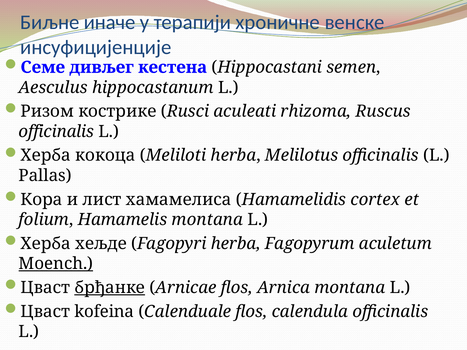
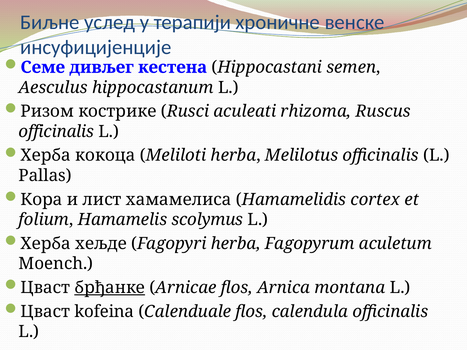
иначе: иначе -> услед
Hamamelis montana: montana -> scolymus
Moench underline: present -> none
